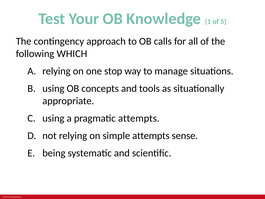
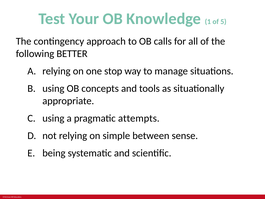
WHICH: WHICH -> BETTER
simple attempts: attempts -> between
